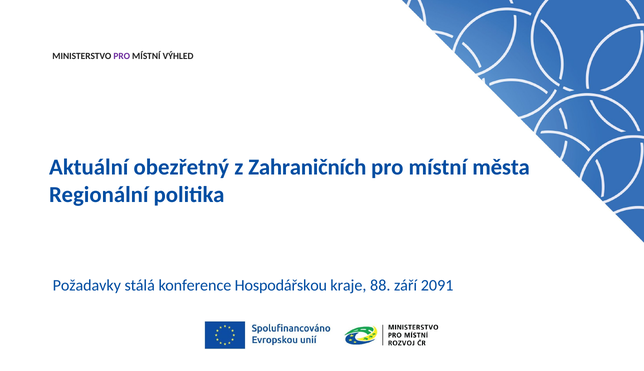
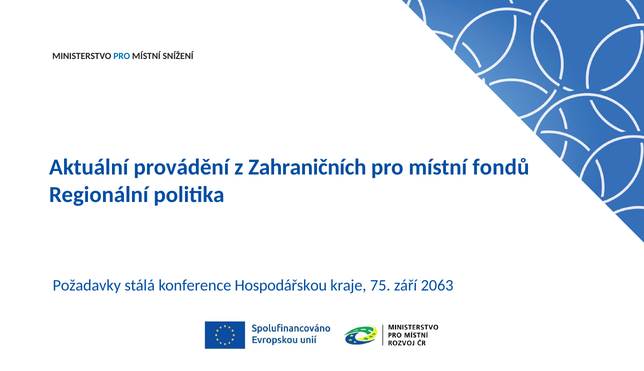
PRO at (122, 56) colour: purple -> blue
VÝHLED: VÝHLED -> SNÍŽENÍ
obezřetný: obezřetný -> provádění
města: města -> fondů
88: 88 -> 75
2091: 2091 -> 2063
